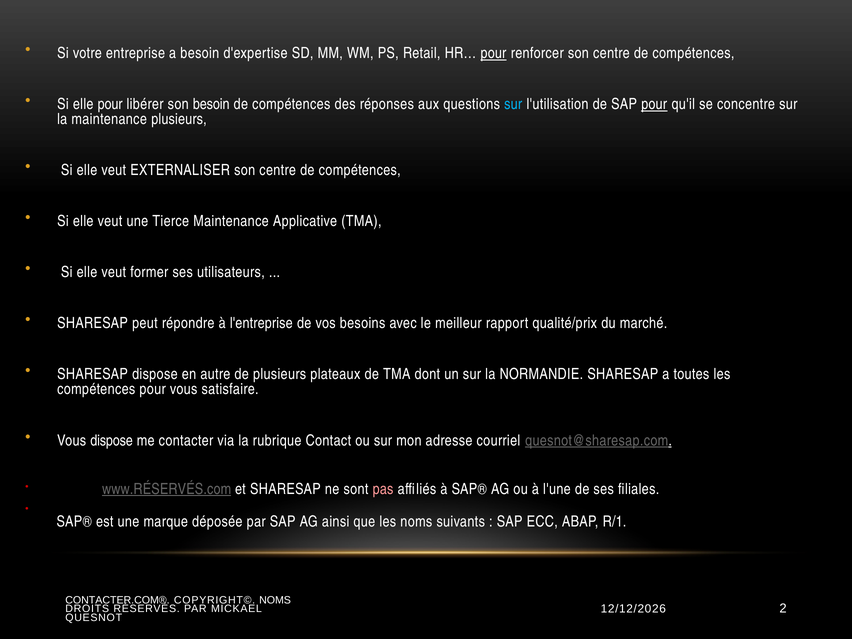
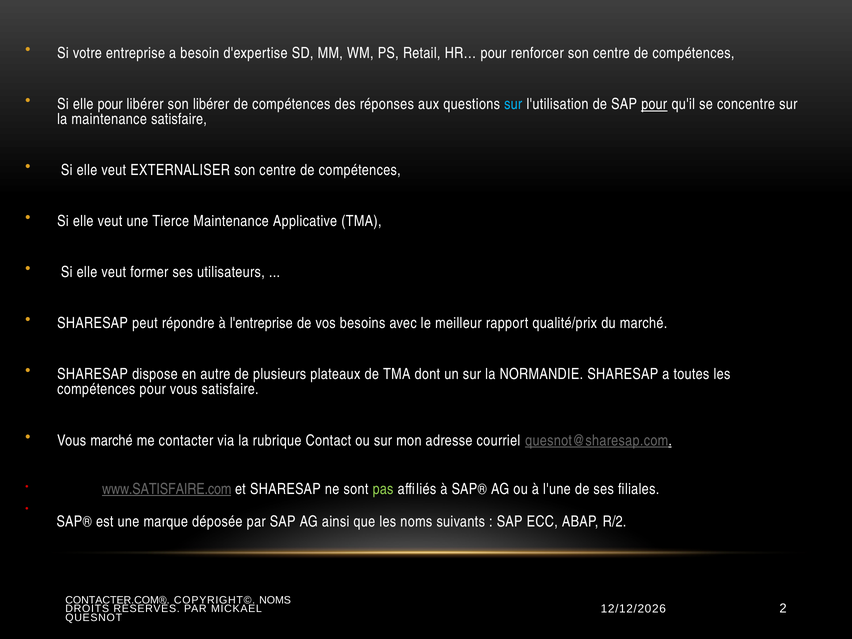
pour at (493, 53) underline: present -> none
son besoin: besoin -> libérer
maintenance plusieurs: plusieurs -> satisfaire
Vous dispose: dispose -> marché
www.RÉSERVÉS.com: www.RÉSERVÉS.com -> www.SATISFAIRE.com
pas colour: pink -> light green
R/1: R/1 -> R/2
